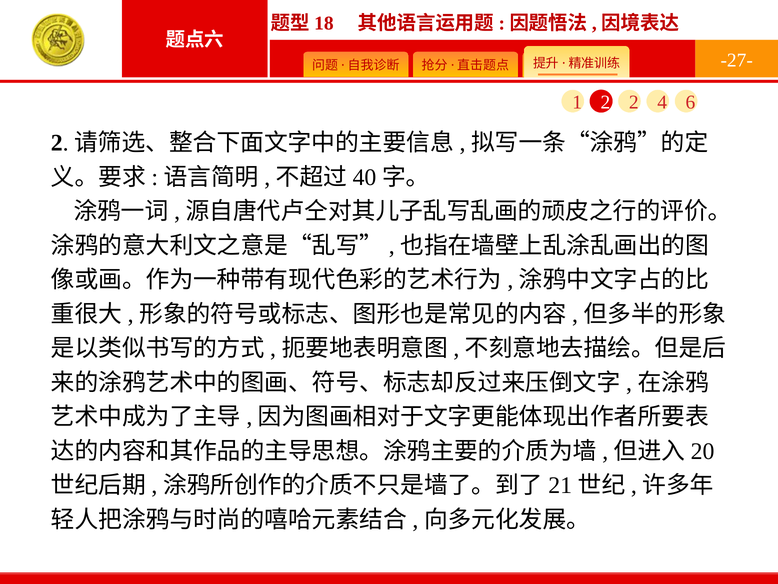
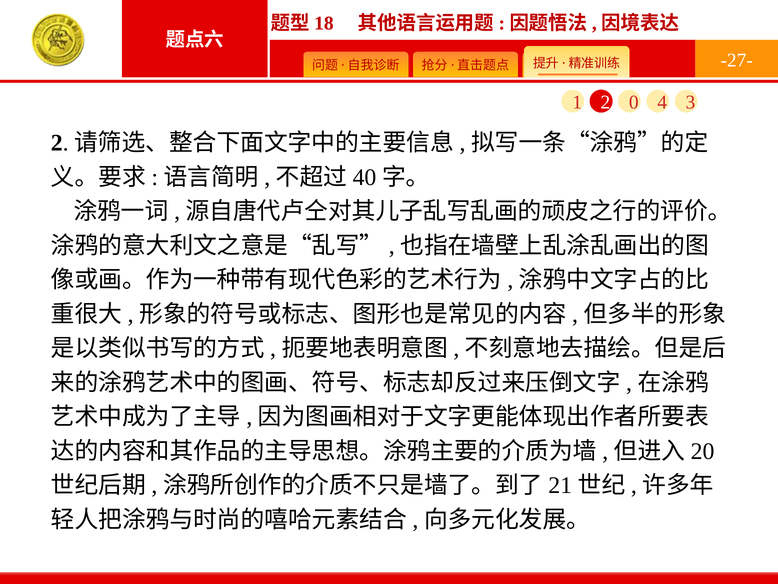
2 2: 2 -> 0
6: 6 -> 3
